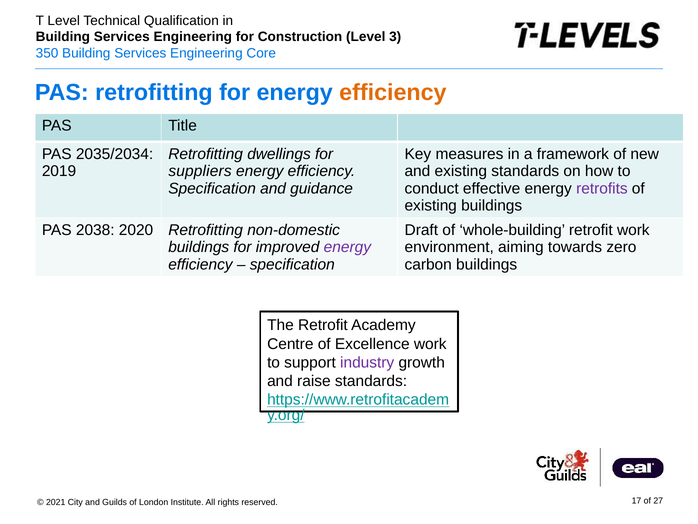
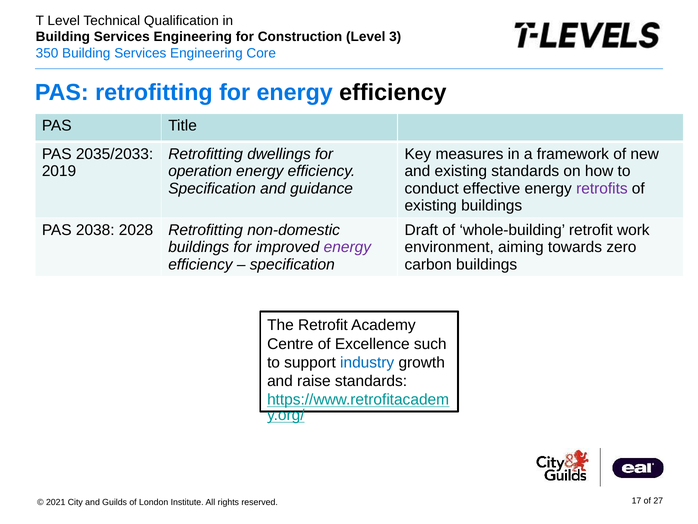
efficiency at (393, 93) colour: orange -> black
2035/2034: 2035/2034 -> 2035/2033
suppliers: suppliers -> operation
2020: 2020 -> 2028
Excellence work: work -> such
industry colour: purple -> blue
